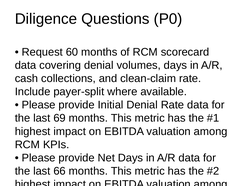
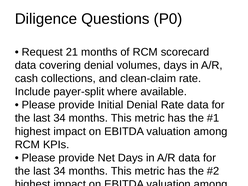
60: 60 -> 21
69 at (60, 118): 69 -> 34
66 at (60, 171): 66 -> 34
